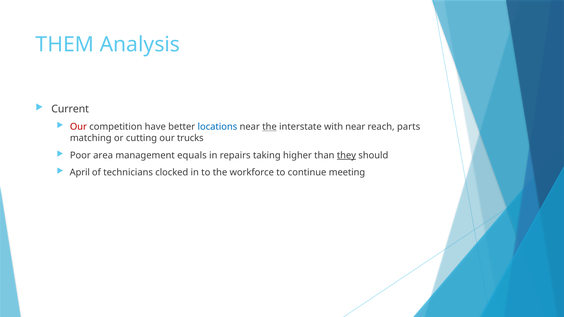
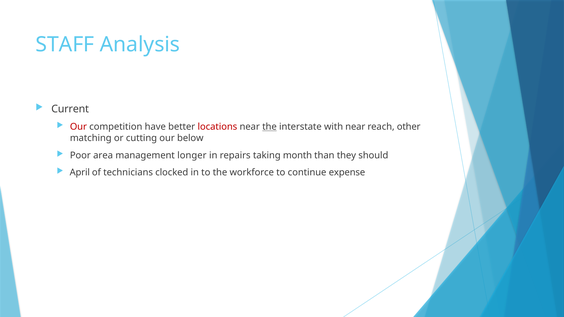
THEM: THEM -> STAFF
locations colour: blue -> red
parts: parts -> other
trucks: trucks -> below
equals: equals -> longer
higher: higher -> month
they underline: present -> none
meeting: meeting -> expense
